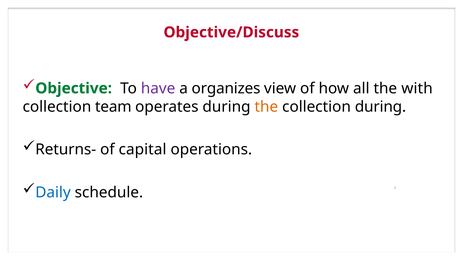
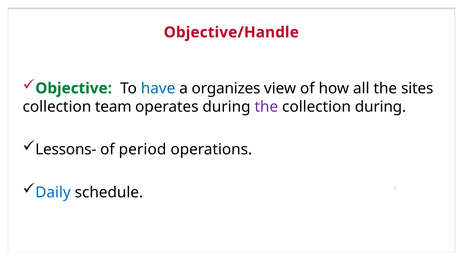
Objective/Discuss: Objective/Discuss -> Objective/Handle
have colour: purple -> blue
with: with -> sites
the at (266, 107) colour: orange -> purple
Returns-: Returns- -> Lessons-
capital: capital -> period
